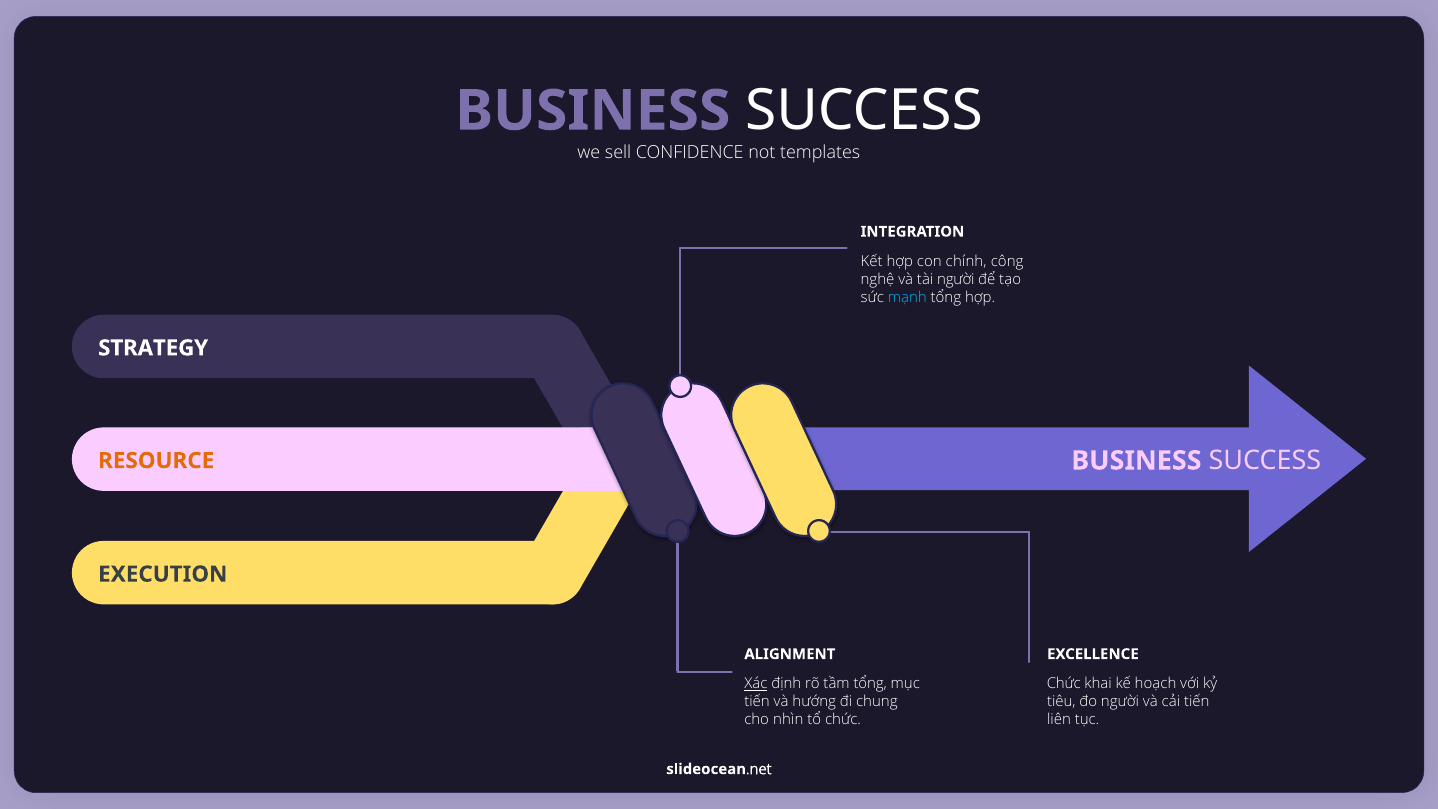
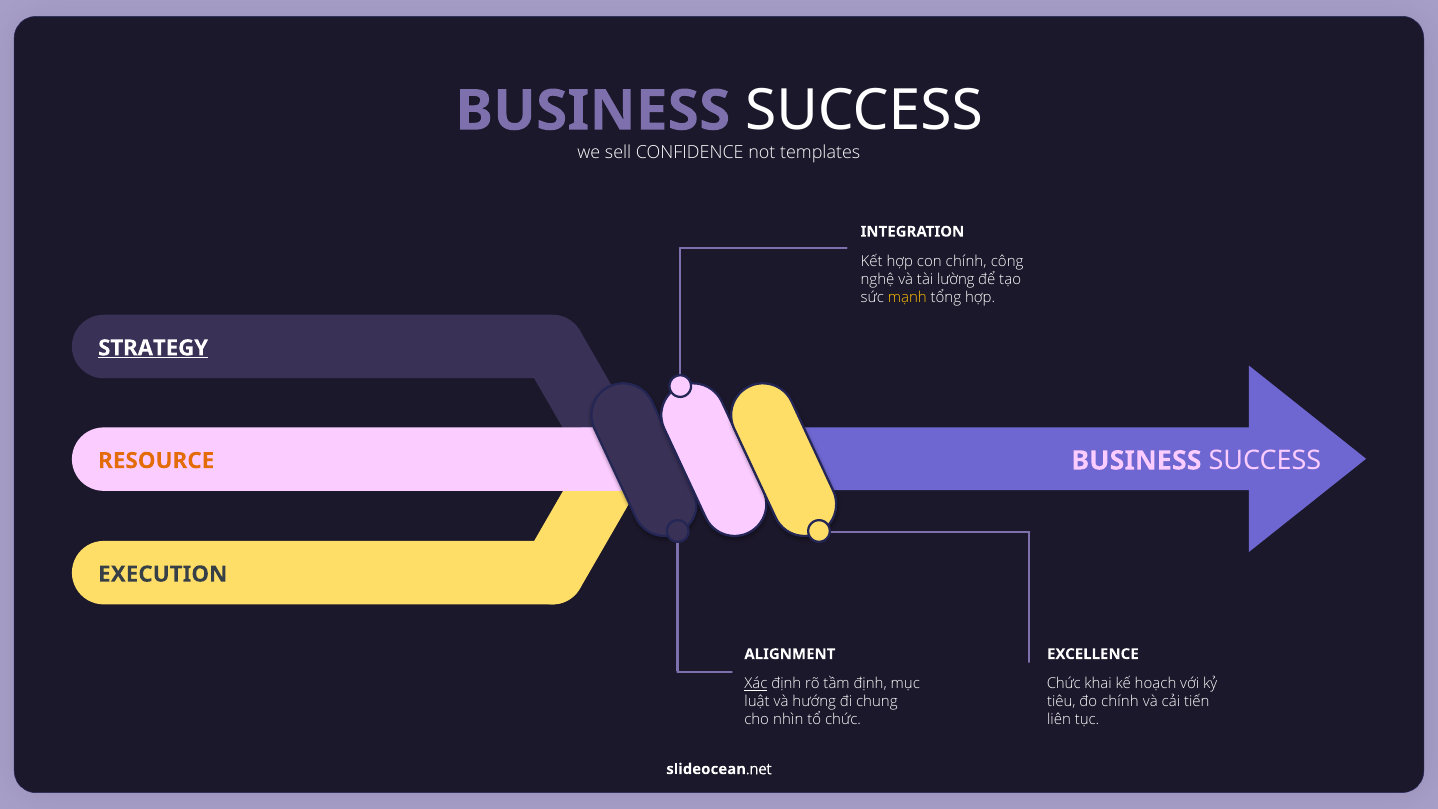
tài người: người -> lường
mạnh colour: light blue -> yellow
STRATEGY underline: none -> present
tầm tổng: tổng -> định
tiến at (757, 702): tiến -> luật
đo người: người -> chính
